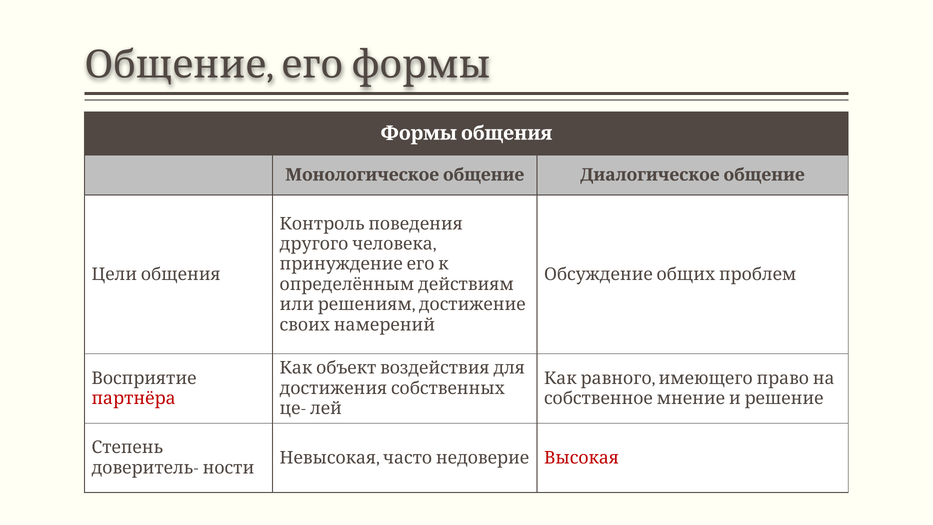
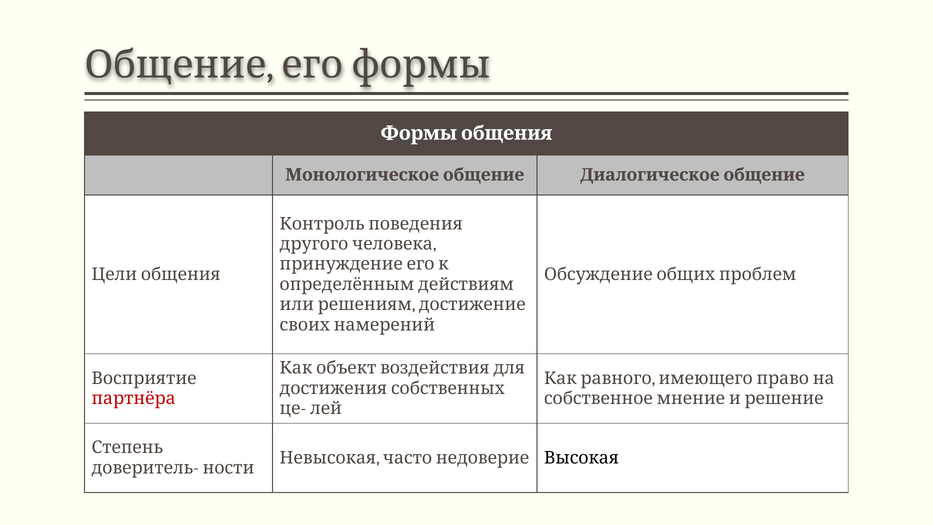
Высокая colour: red -> black
